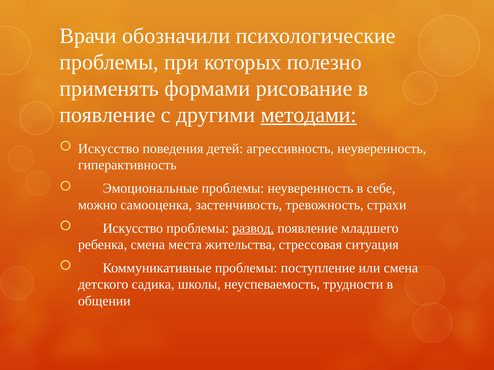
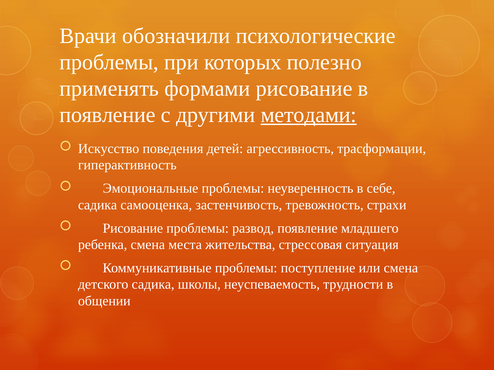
агрессивность неуверенность: неуверенность -> трасформации
можно at (98, 205): можно -> садика
Искусство at (133, 228): Искусство -> Рисование
развод underline: present -> none
